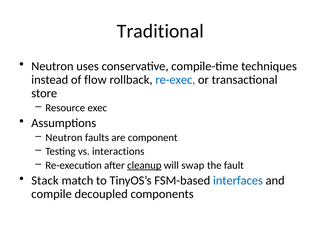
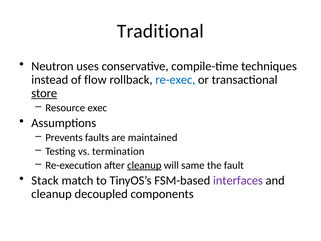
store underline: none -> present
Neutron at (64, 138): Neutron -> Prevents
component: component -> maintained
interactions: interactions -> termination
swap: swap -> same
interfaces colour: blue -> purple
compile at (52, 194): compile -> cleanup
